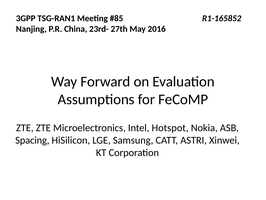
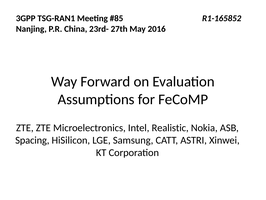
Hotspot: Hotspot -> Realistic
